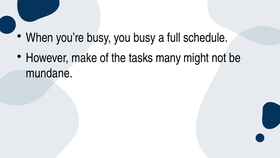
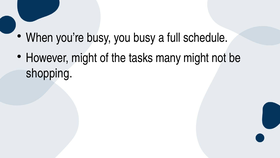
However make: make -> might
mundane: mundane -> shopping
